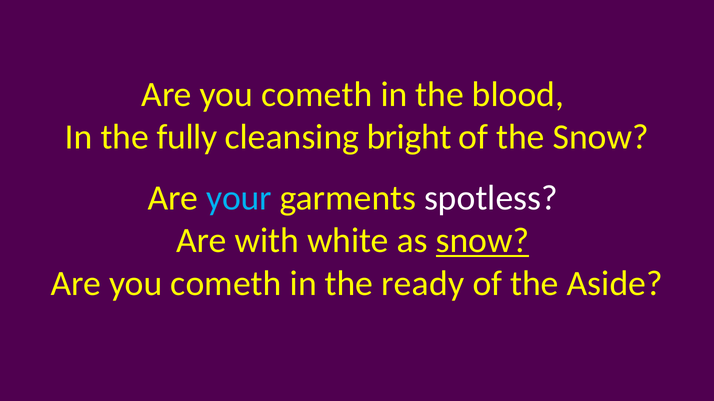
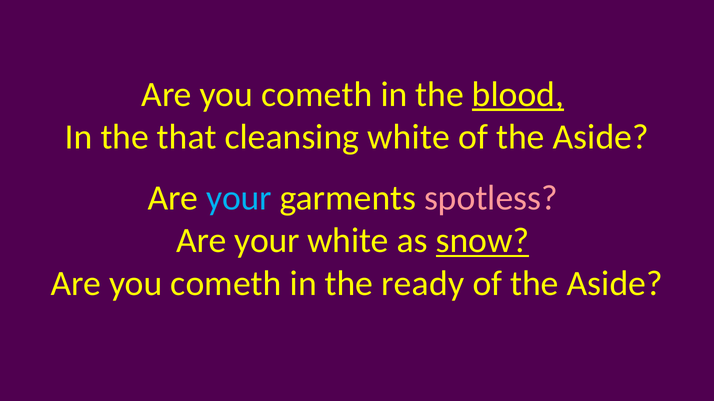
blood underline: none -> present
fully: fully -> that
cleansing bright: bright -> white
Snow at (601, 137): Snow -> Aside
spotless colour: white -> pink
with at (267, 241): with -> your
